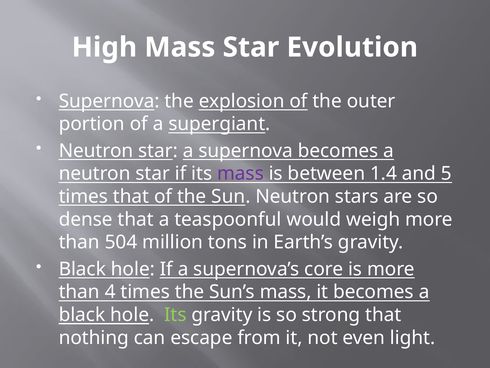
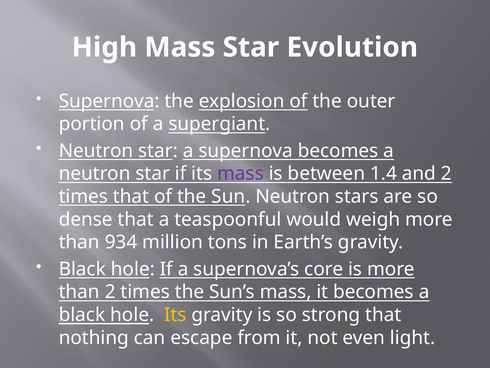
and 5: 5 -> 2
504: 504 -> 934
than 4: 4 -> 2
Its at (175, 314) colour: light green -> yellow
